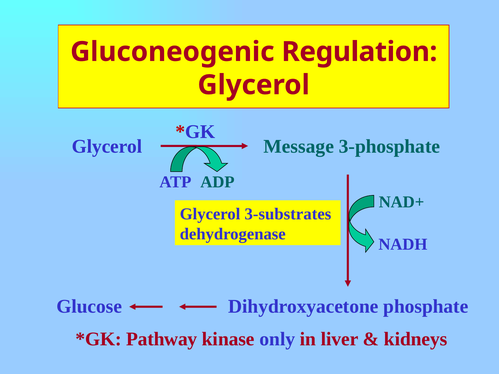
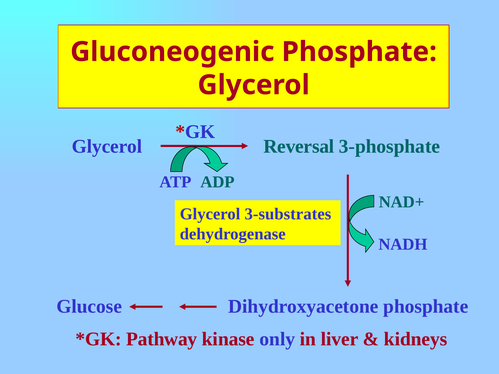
Gluconeogenic Regulation: Regulation -> Phosphate
Message: Message -> Reversal
